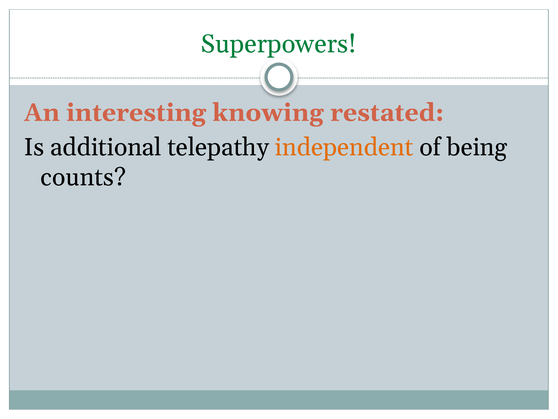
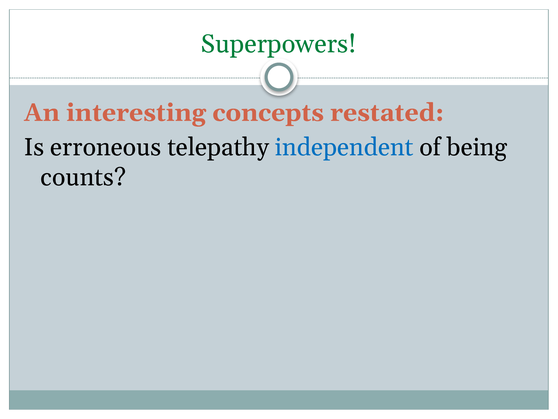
knowing: knowing -> concepts
additional: additional -> erroneous
independent colour: orange -> blue
